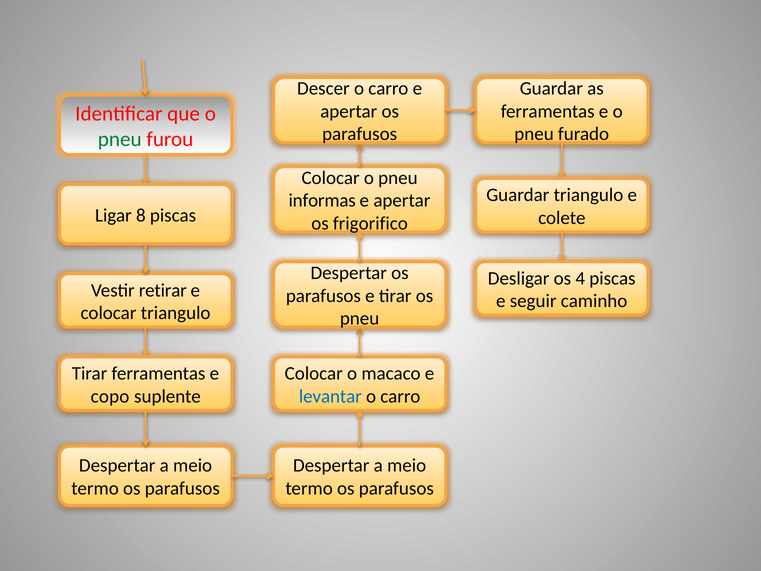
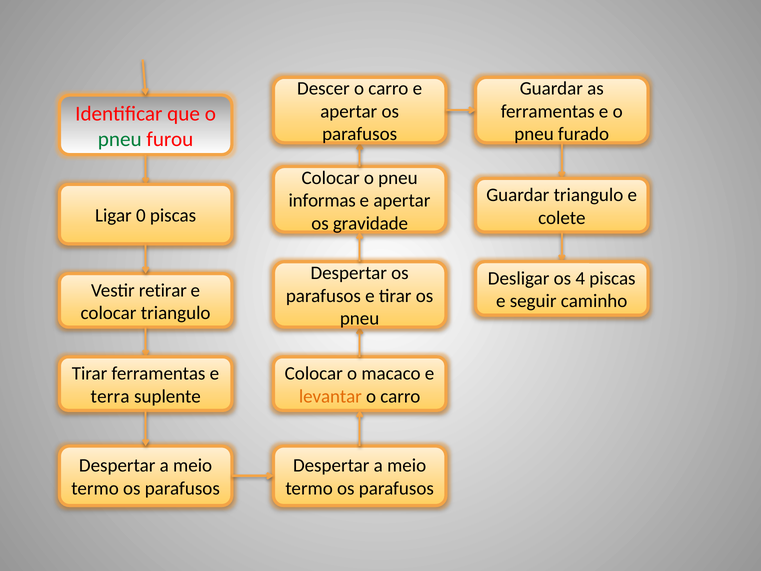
8: 8 -> 0
frigorifico: frigorifico -> gravidade
copo: copo -> terra
levantar colour: blue -> orange
